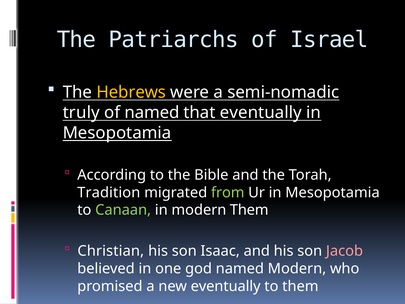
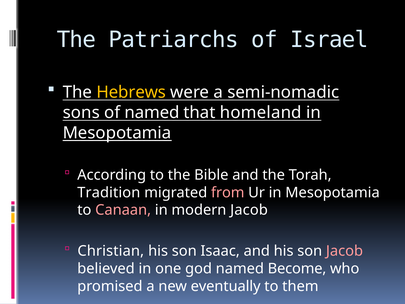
truly: truly -> sons
that eventually: eventually -> homeland
from colour: light green -> pink
Canaan colour: light green -> pink
modern Them: Them -> Jacob
named Modern: Modern -> Become
